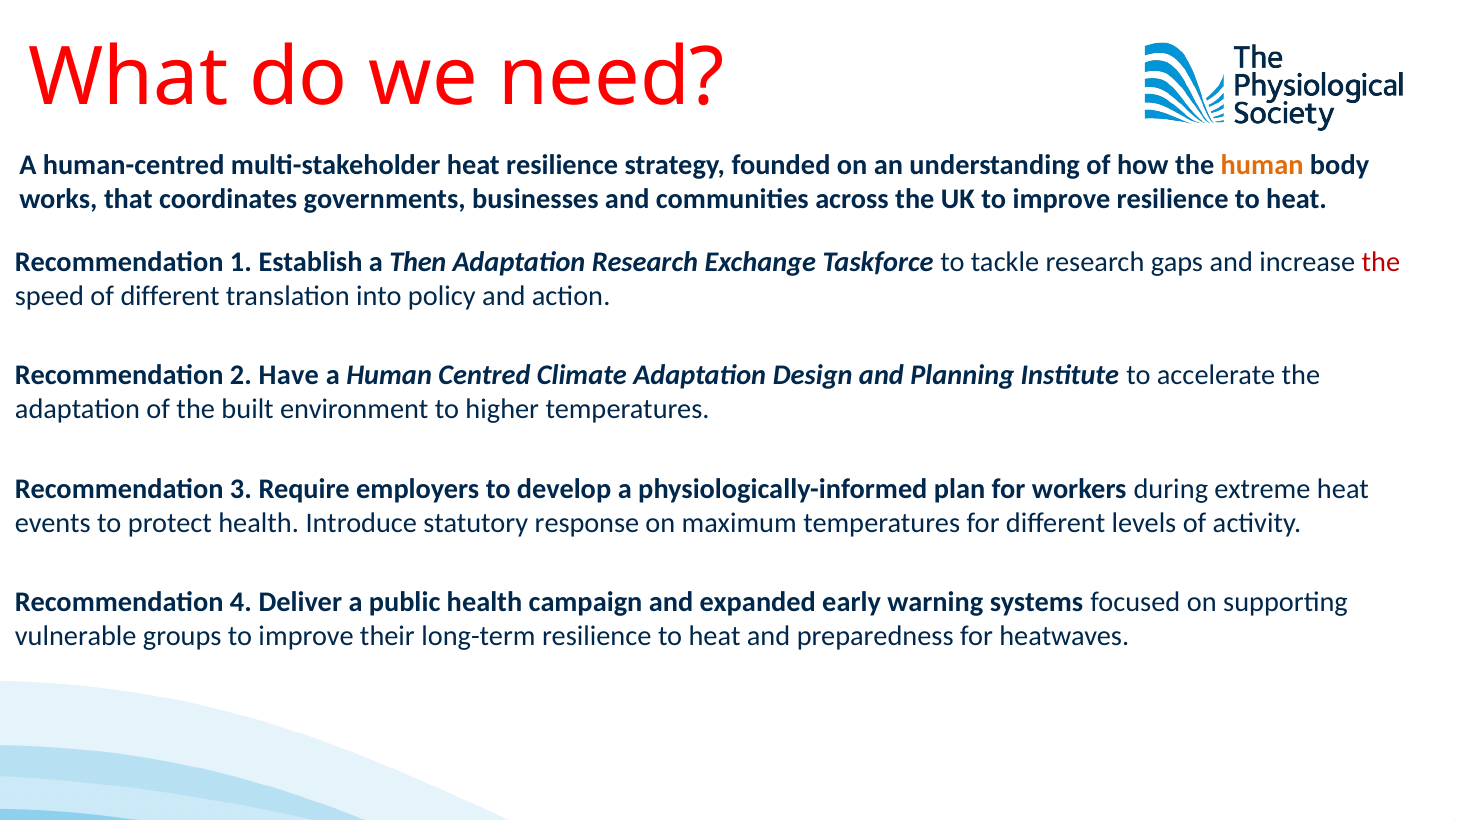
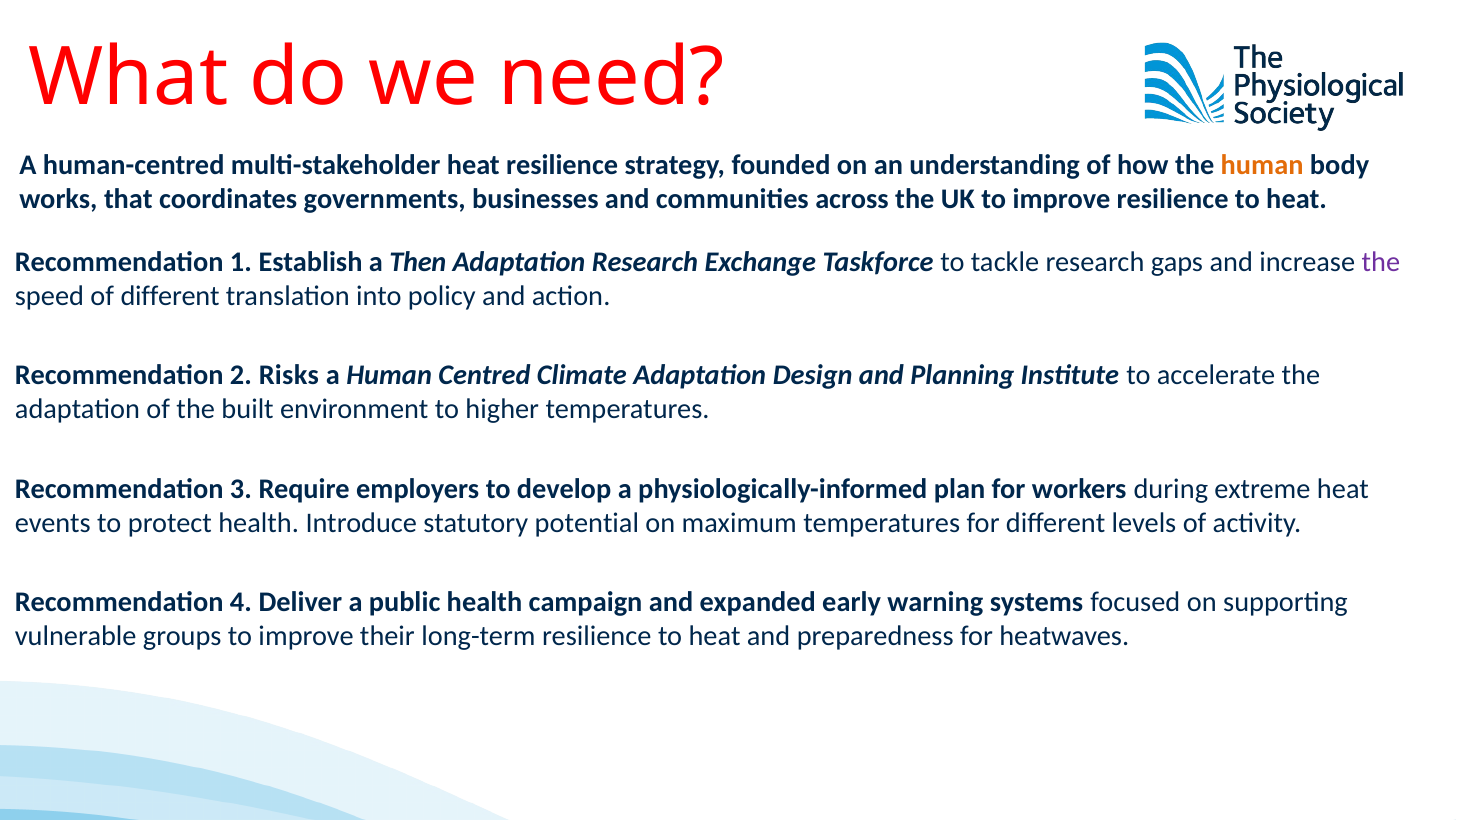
the at (1381, 262) colour: red -> purple
Have: Have -> Risks
response: response -> potential
